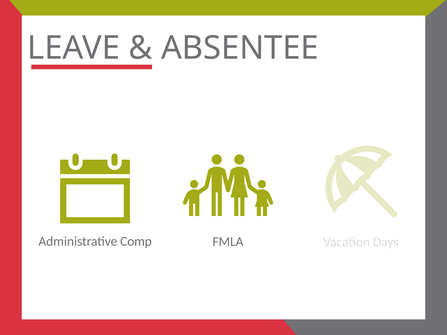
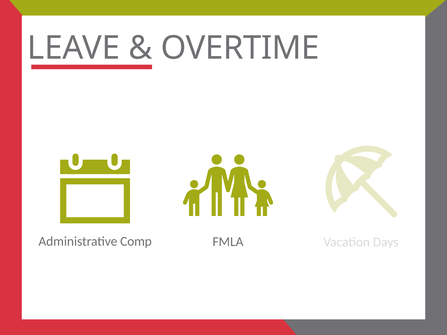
ABSENTEE: ABSENTEE -> OVERTIME
